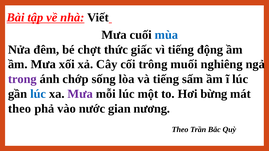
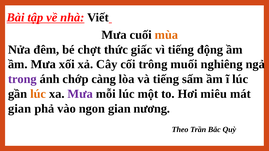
mùa colour: blue -> orange
sống: sống -> càng
lúc at (38, 94) colour: blue -> orange
bừng: bừng -> miêu
theo at (20, 109): theo -> gian
nước: nước -> ngon
